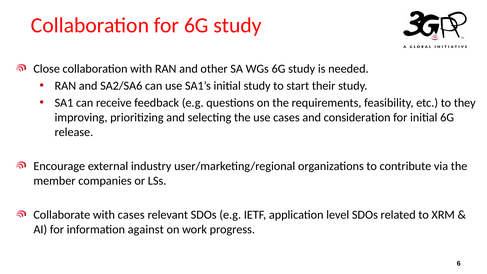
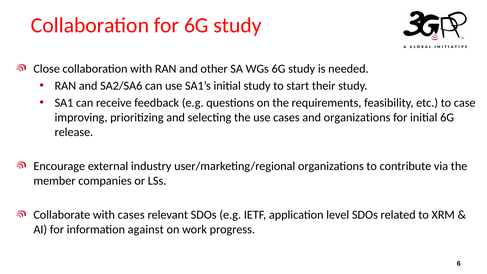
they: they -> case
and consideration: consideration -> organizations
